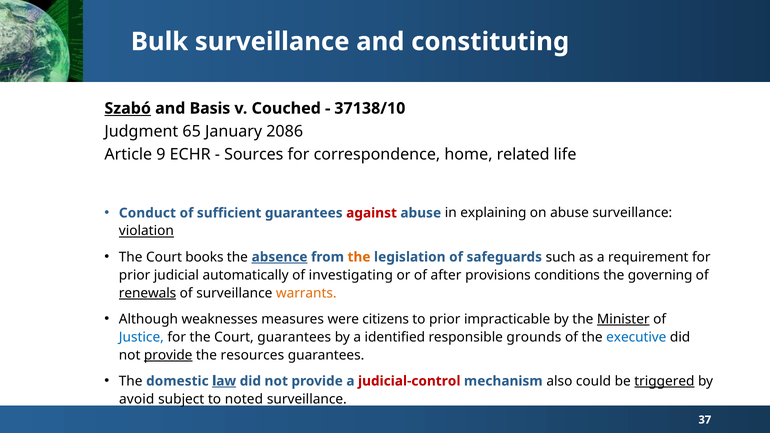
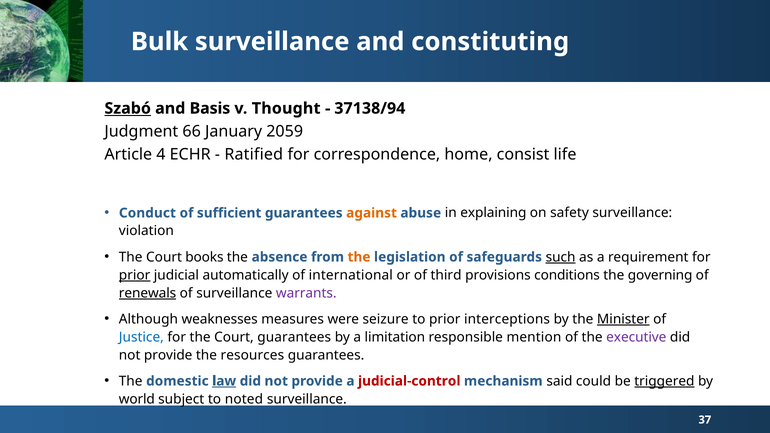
Couched: Couched -> Thought
37138/10: 37138/10 -> 37138/94
65: 65 -> 66
2086: 2086 -> 2059
9: 9 -> 4
Sources: Sources -> Ratified
related: related -> consist
against colour: red -> orange
on abuse: abuse -> safety
violation underline: present -> none
absence underline: present -> none
such underline: none -> present
prior at (135, 275) underline: none -> present
investigating: investigating -> international
after: after -> third
warrants colour: orange -> purple
citizens: citizens -> seizure
impracticable: impracticable -> interceptions
identified: identified -> limitation
grounds: grounds -> mention
executive colour: blue -> purple
provide at (168, 355) underline: present -> none
also: also -> said
avoid: avoid -> world
